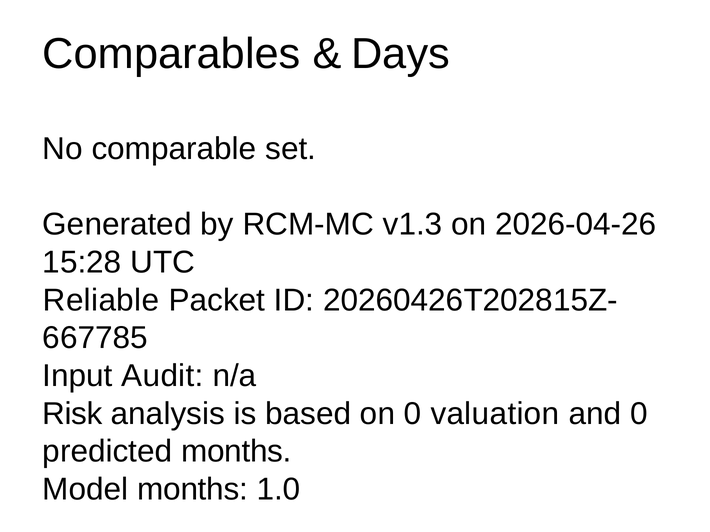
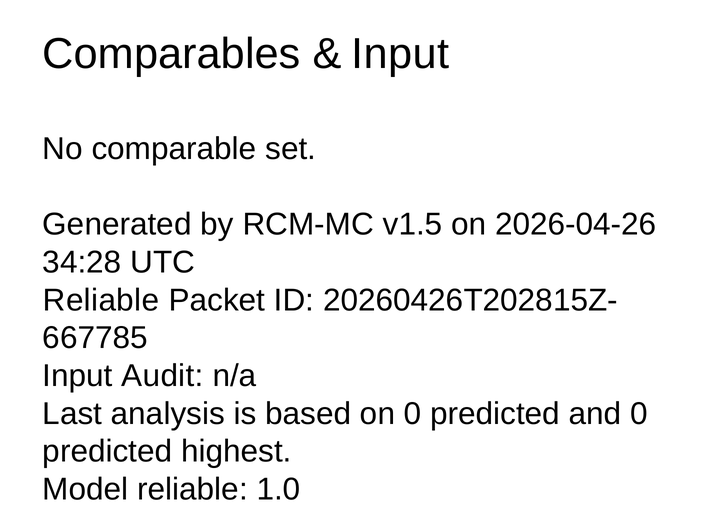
Days at (401, 54): Days -> Input
v1.3: v1.3 -> v1.5
15:28: 15:28 -> 34:28
Risk: Risk -> Last
on 0 valuation: valuation -> predicted
predicted months: months -> highest
Model months: months -> reliable
